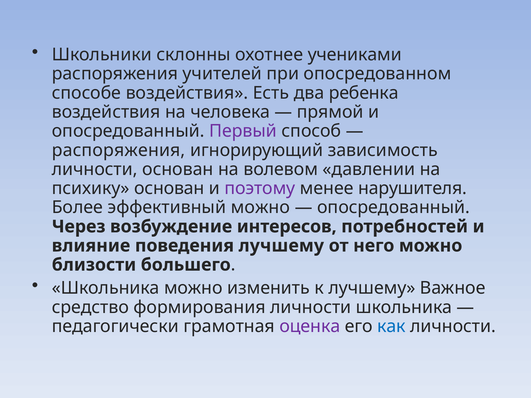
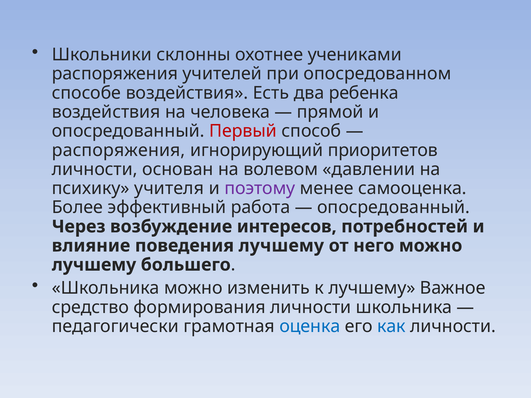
Первый colour: purple -> red
зависимость: зависимость -> приоритетов
психику основан: основан -> учителя
нарушителя: нарушителя -> самооценка
эффективный можно: можно -> работа
близости at (94, 265): близости -> лучшему
оценка colour: purple -> blue
